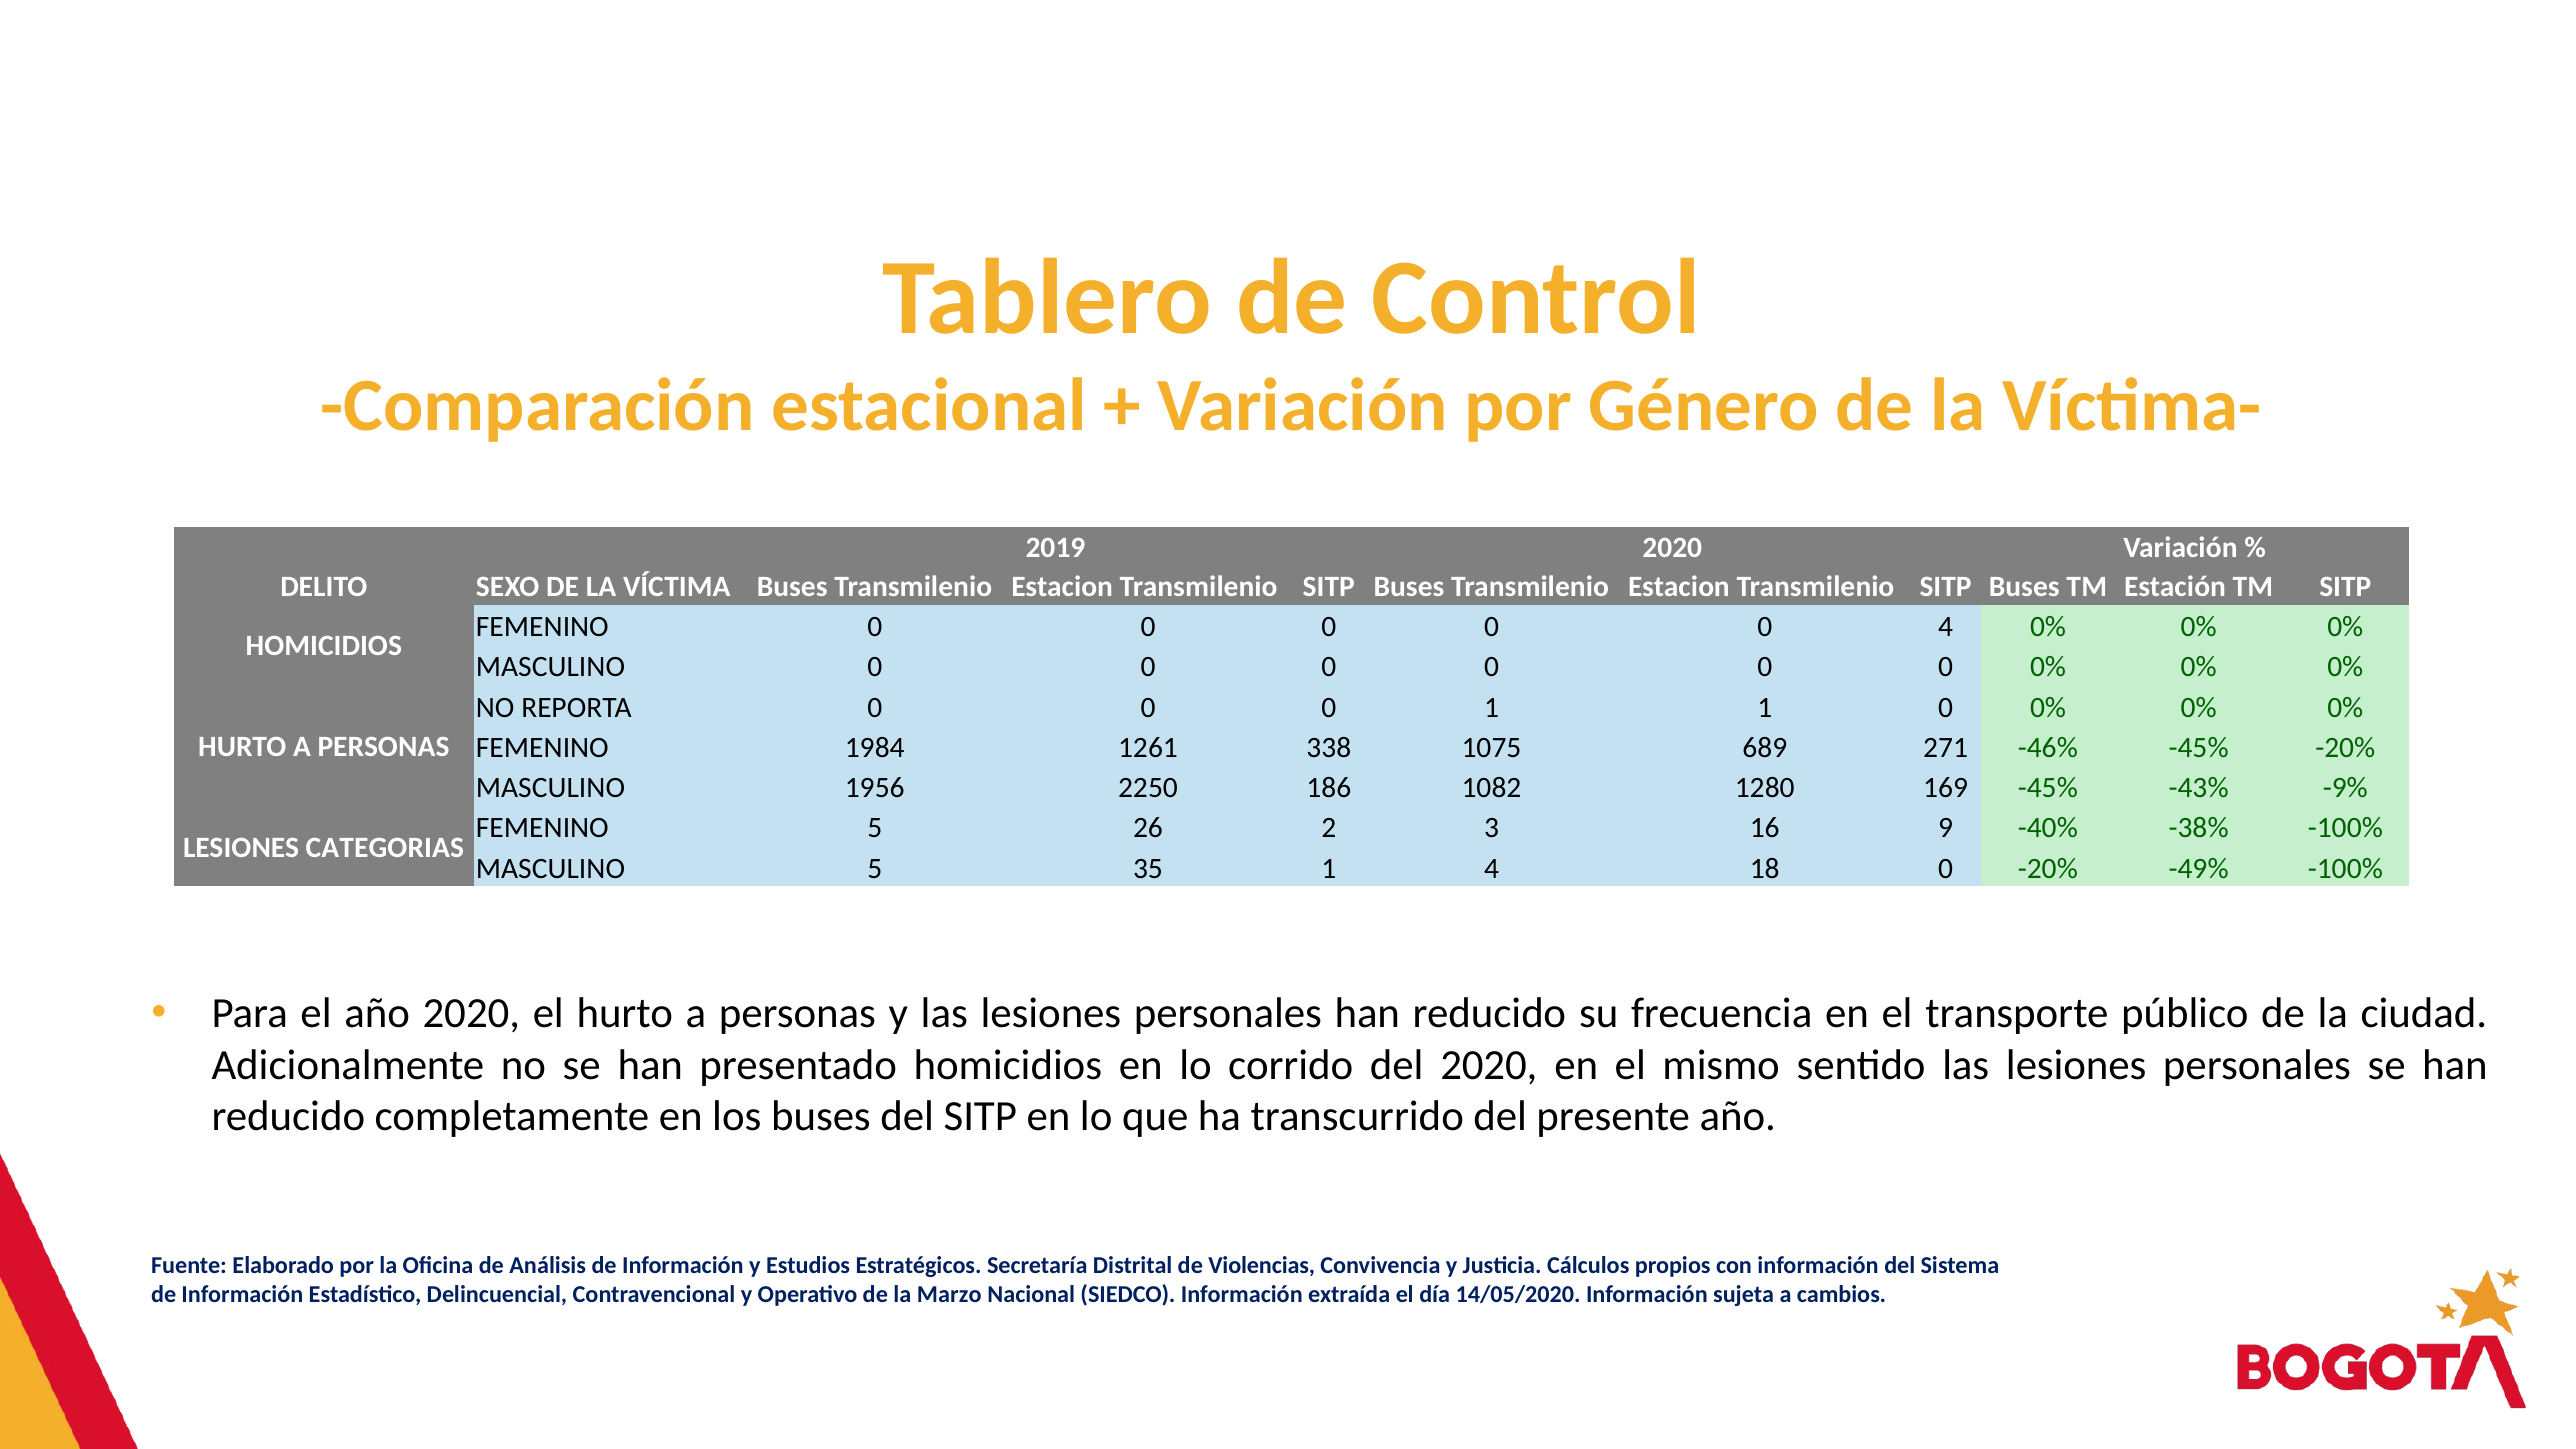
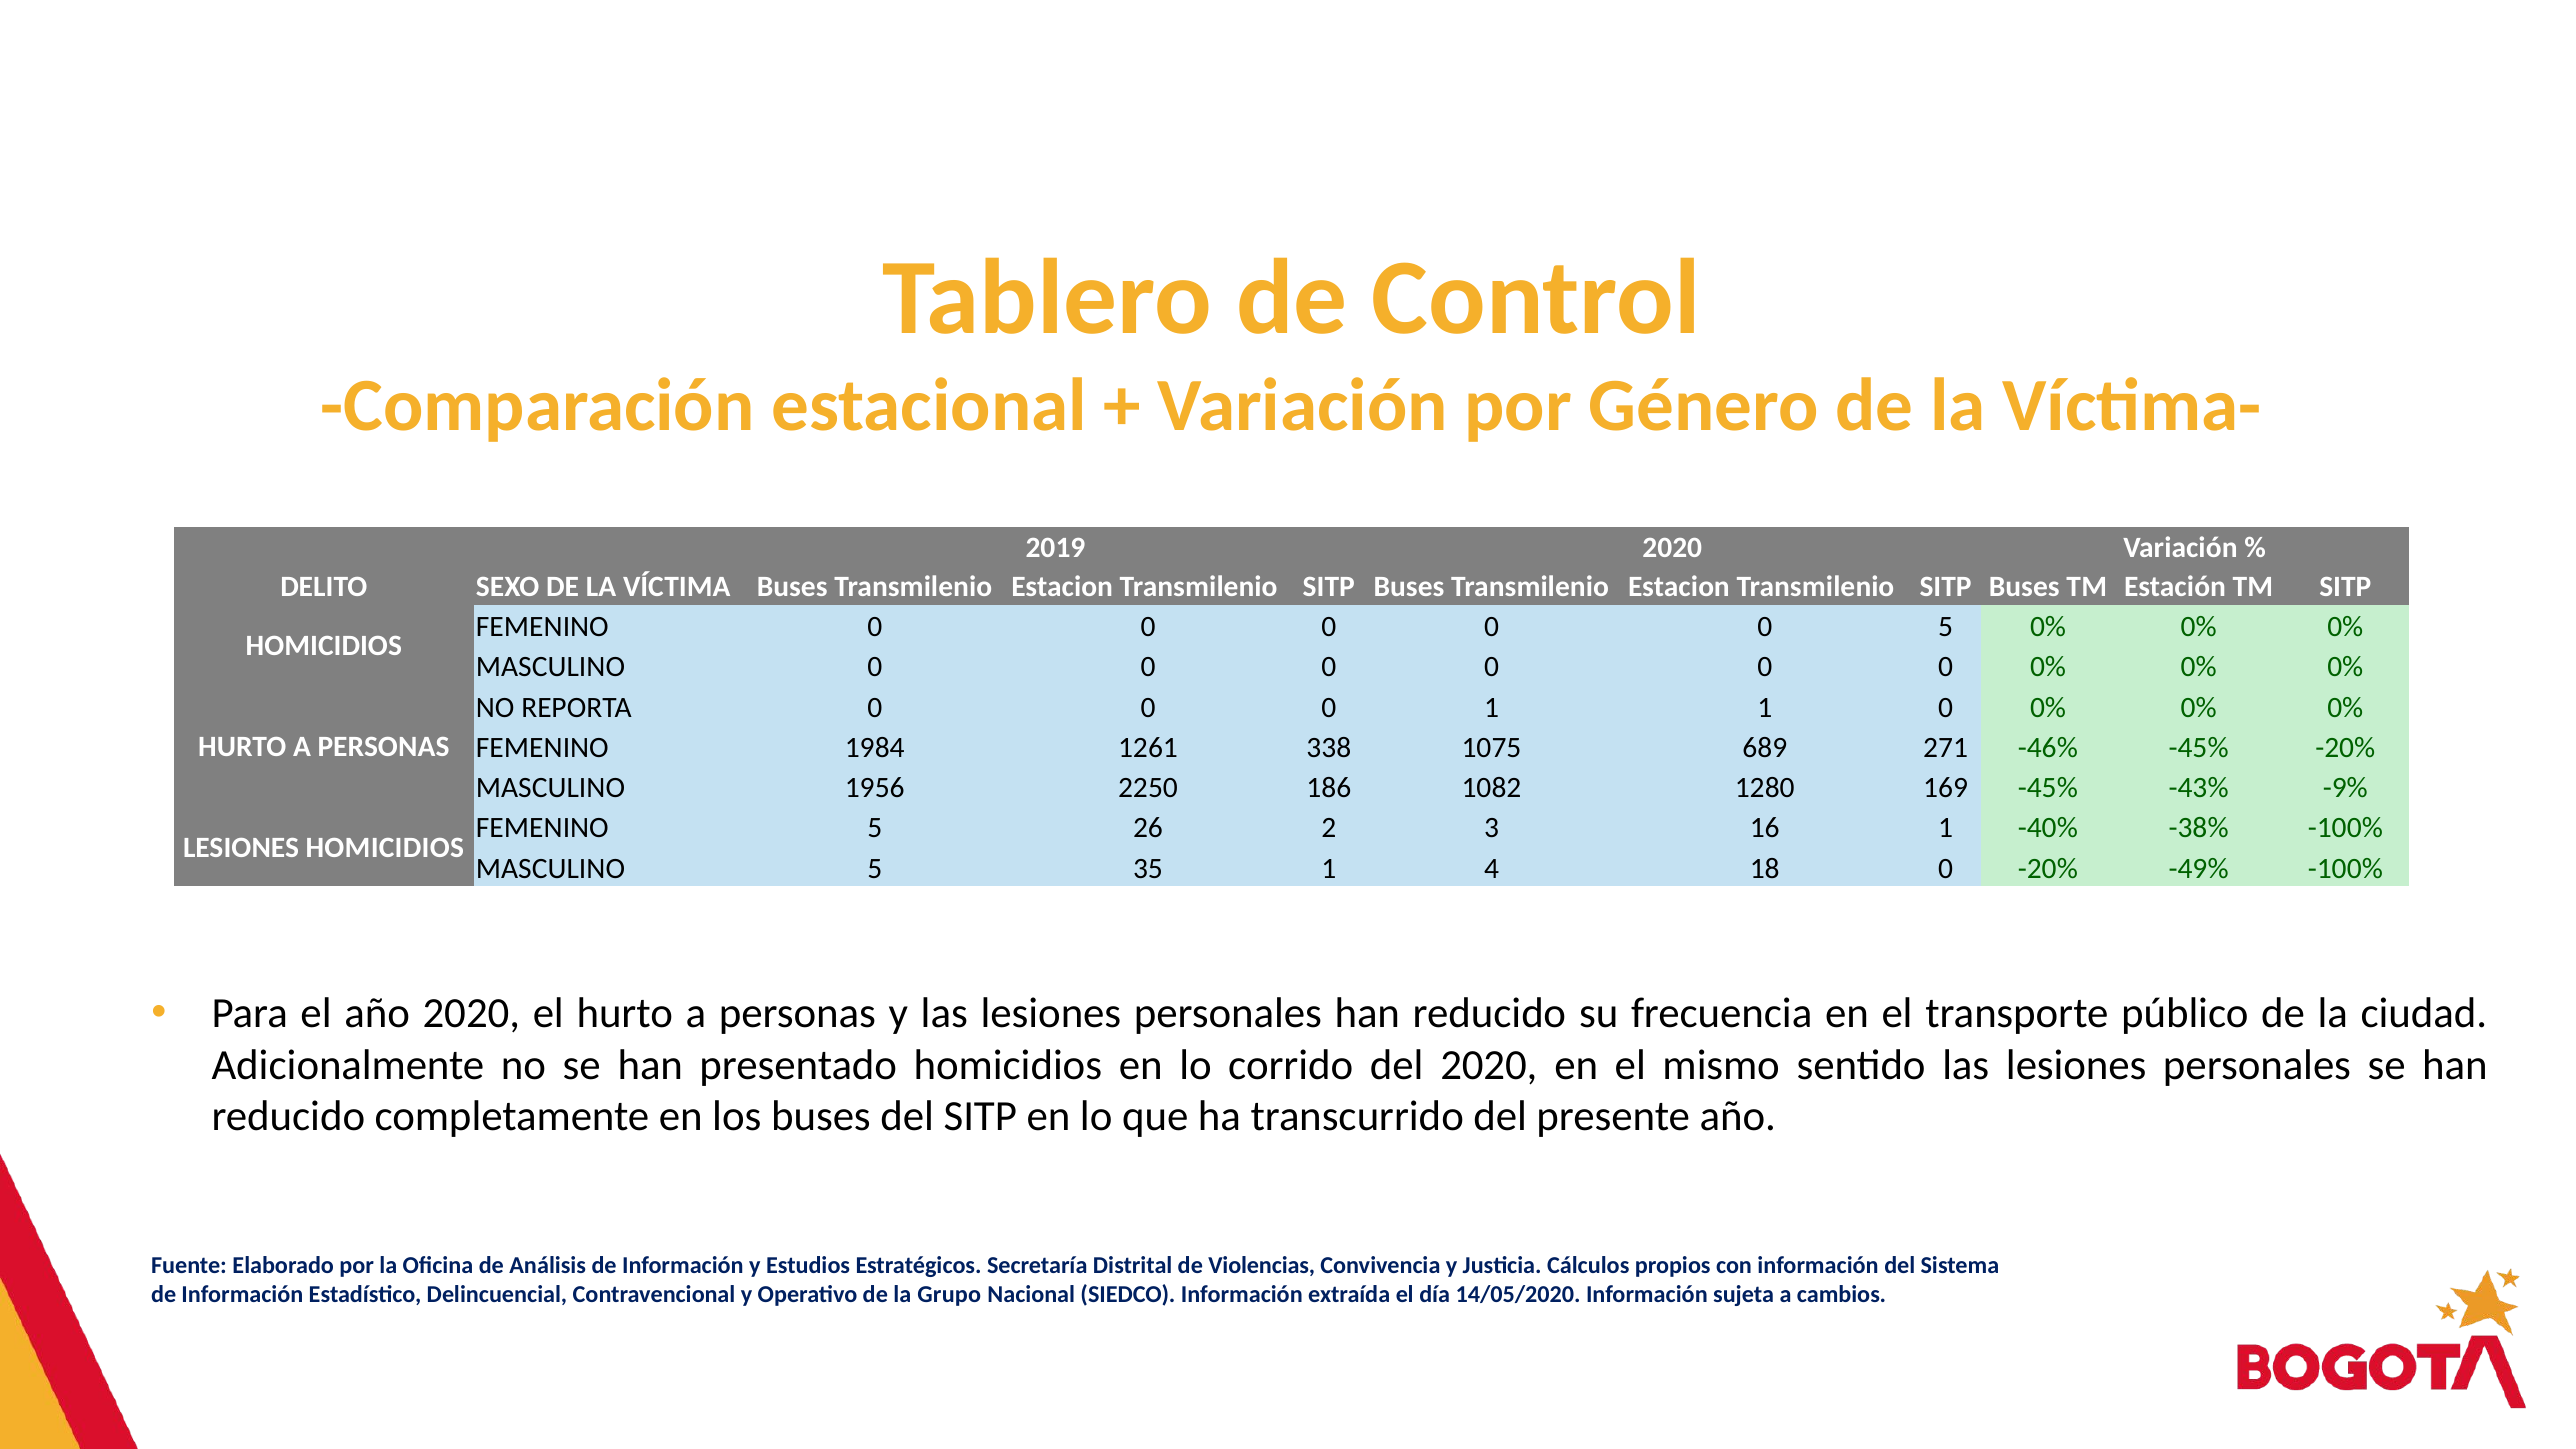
0 4: 4 -> 5
16 9: 9 -> 1
LESIONES CATEGORIAS: CATEGORIAS -> HOMICIDIOS
Marzo: Marzo -> Grupo
